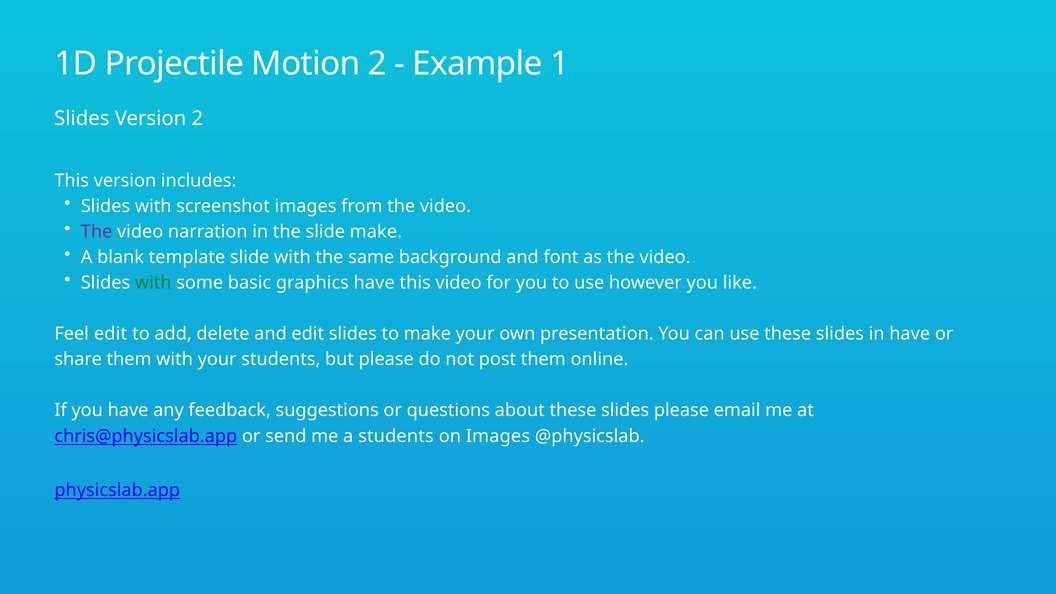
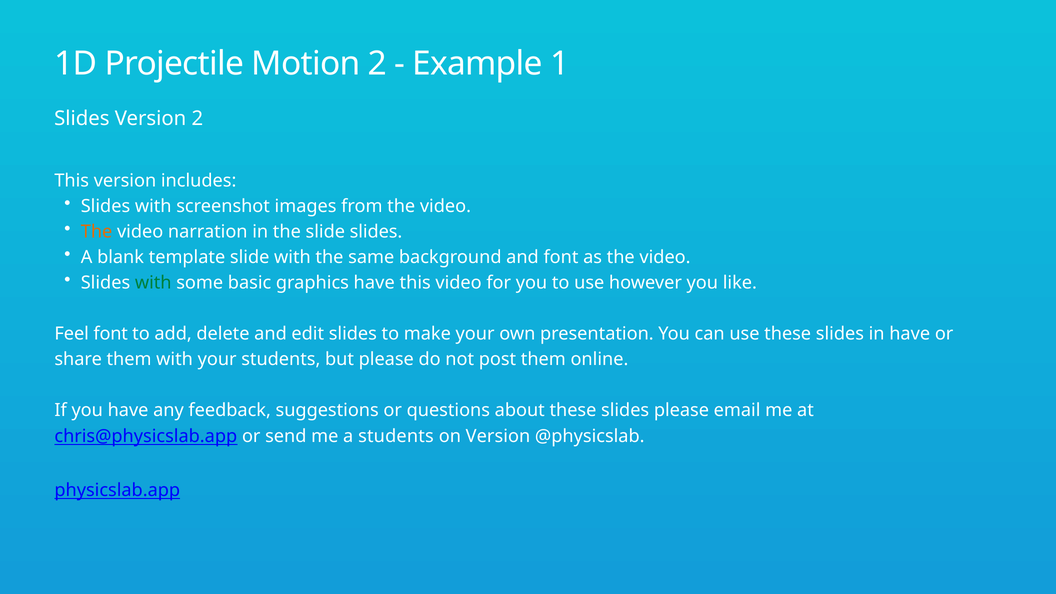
The at (97, 232) colour: purple -> orange
slide make: make -> slides
Feel edit: edit -> font
on Images: Images -> Version
